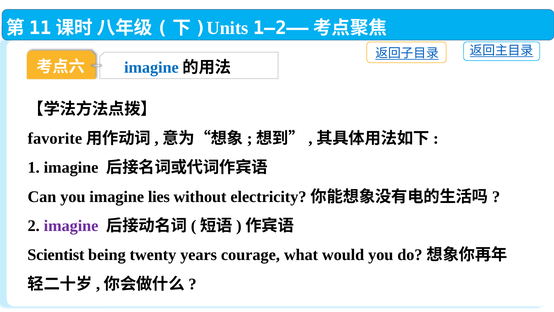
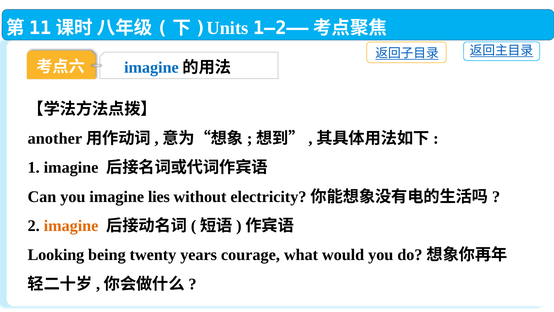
favorite: favorite -> another
imagine at (71, 226) colour: purple -> orange
Scientist: Scientist -> Looking
